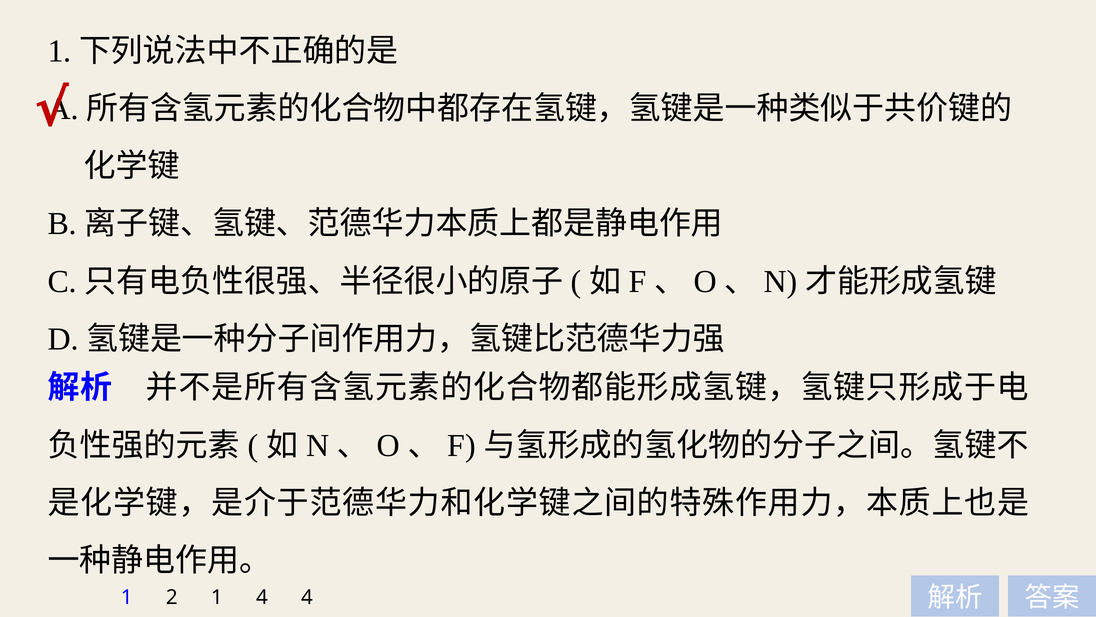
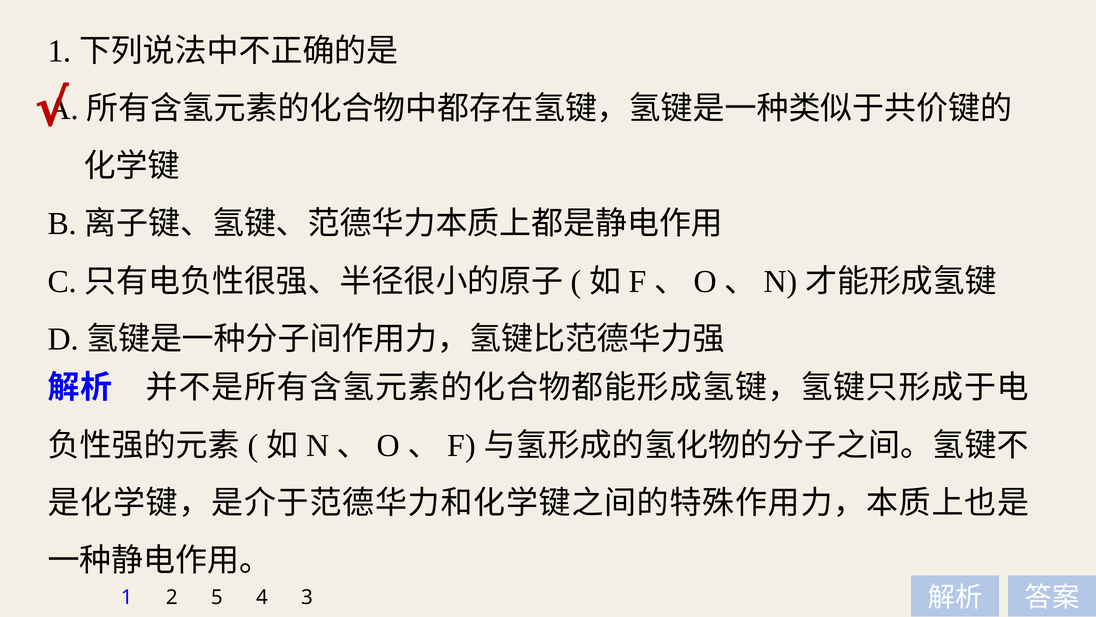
2 1: 1 -> 5
4 4: 4 -> 3
